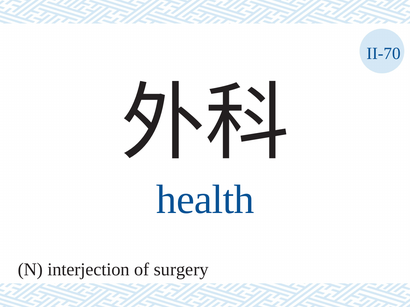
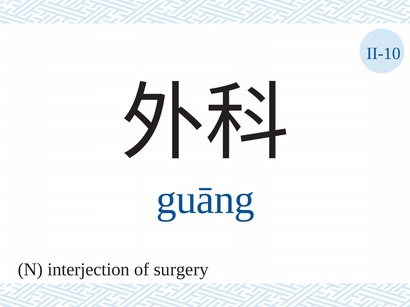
II-70: II-70 -> II-10
health: health -> guāng
